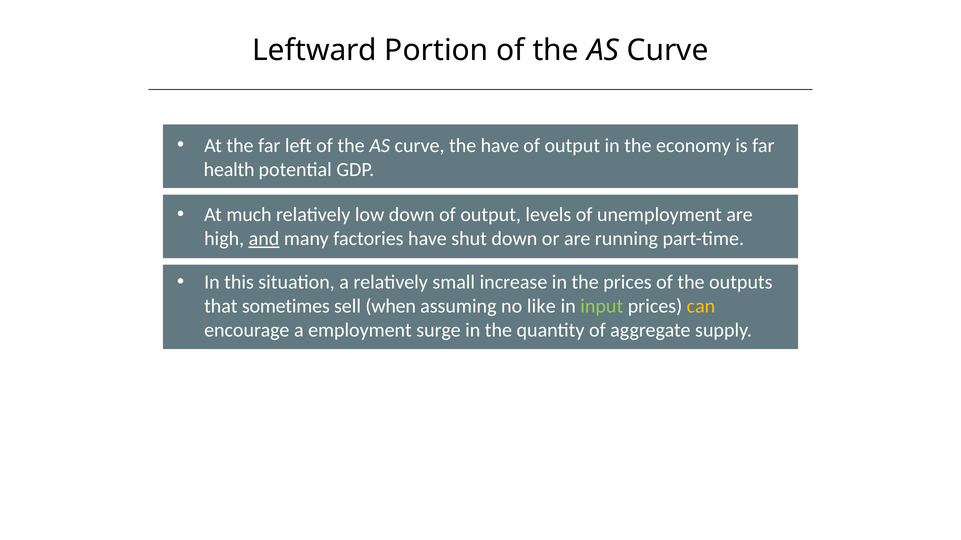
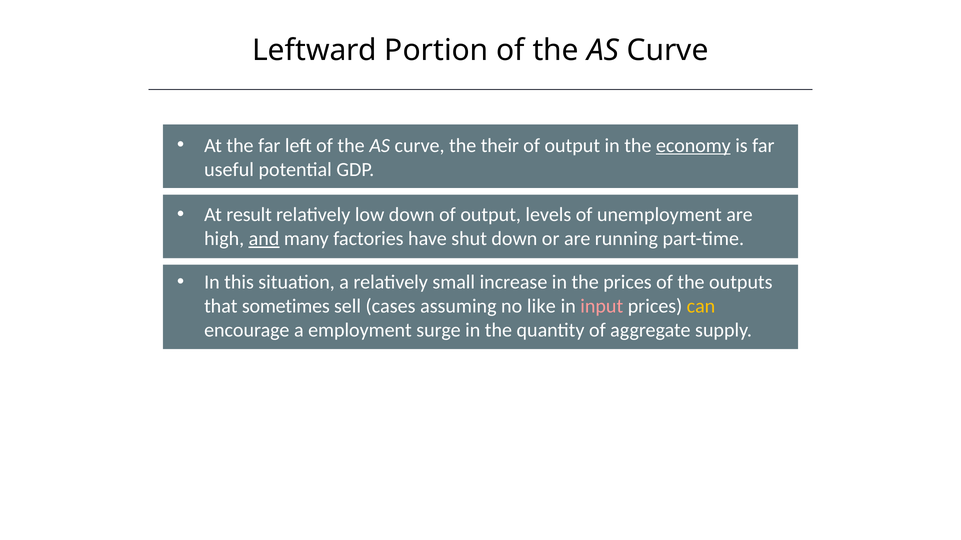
the have: have -> their
economy underline: none -> present
health: health -> useful
much: much -> result
when: when -> cases
input colour: light green -> pink
